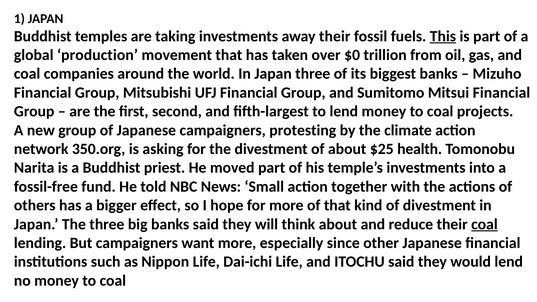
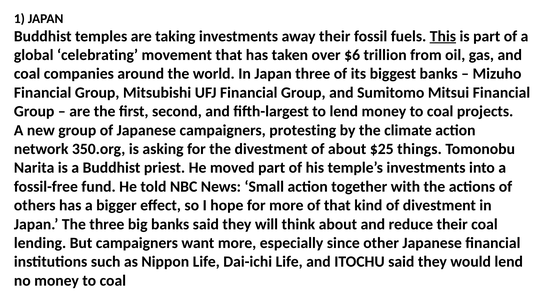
production: production -> celebrating
$0: $0 -> $6
health: health -> things
coal at (484, 224) underline: present -> none
